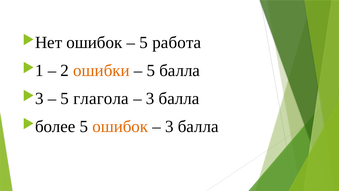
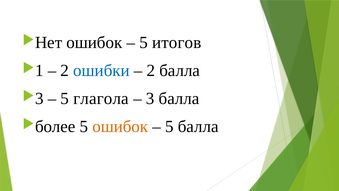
работа: работа -> итогов
ошибки colour: orange -> blue
5 at (151, 70): 5 -> 2
3 at (169, 126): 3 -> 5
